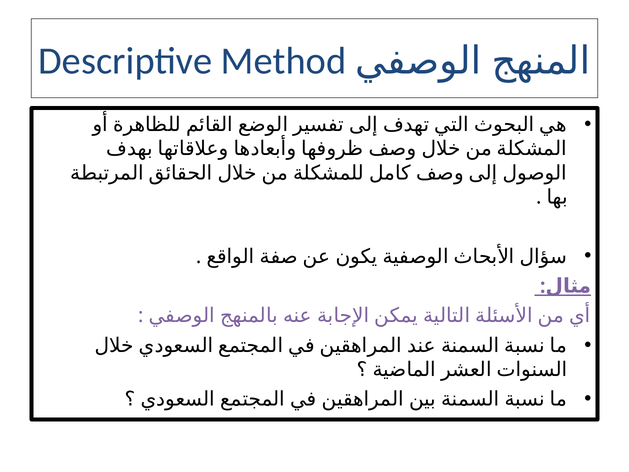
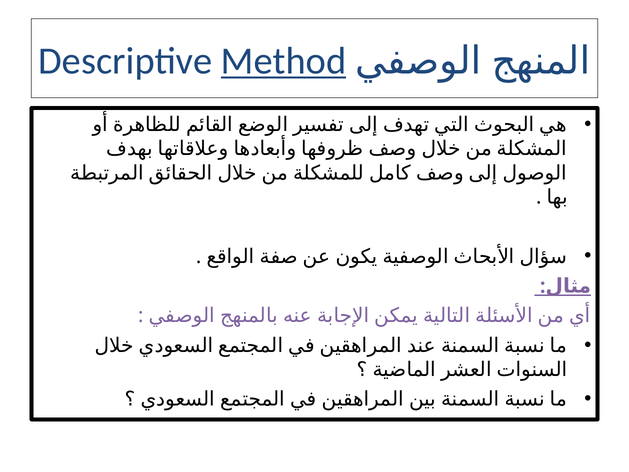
Method underline: none -> present
